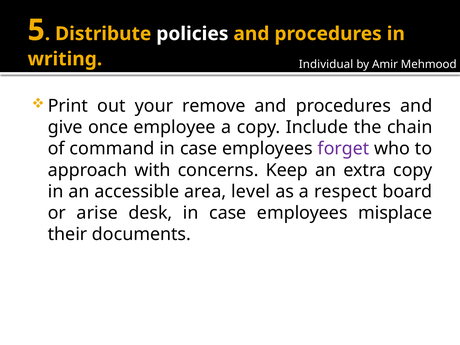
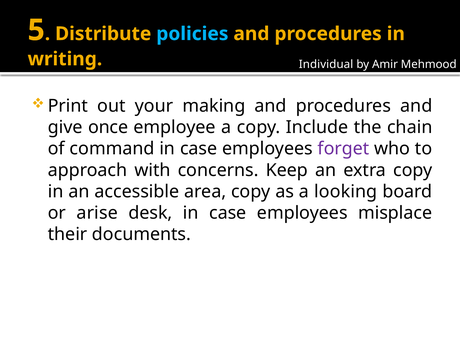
policies colour: white -> light blue
remove: remove -> making
area level: level -> copy
respect: respect -> looking
